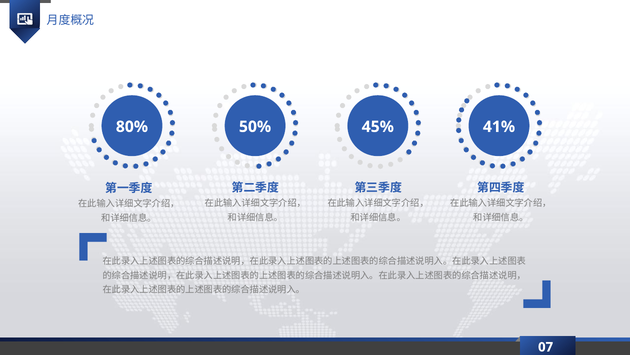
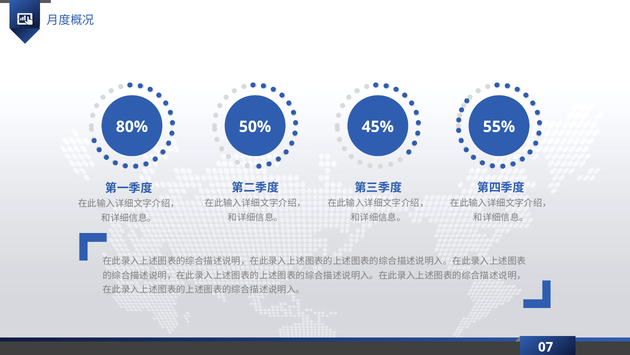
41%: 41% -> 55%
